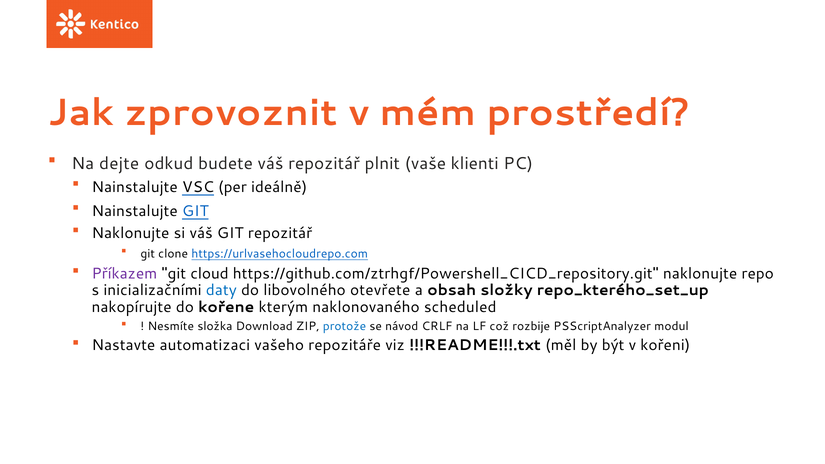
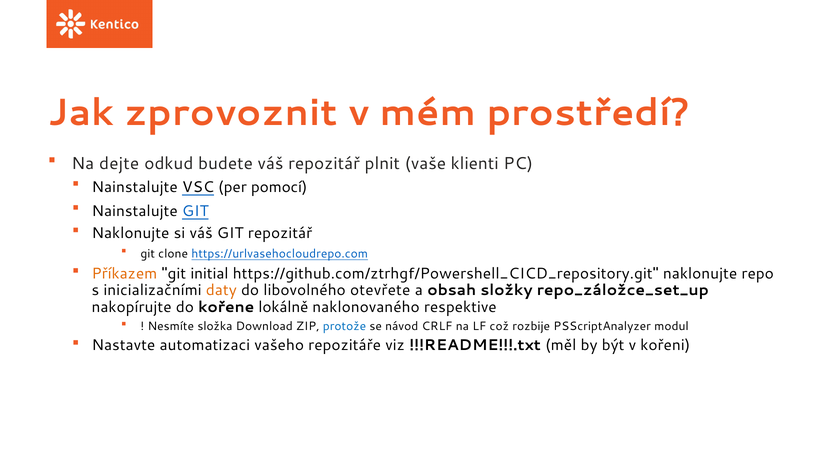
ideálně: ideálně -> pomocí
Příkazem colour: purple -> orange
cloud: cloud -> initial
daty colour: blue -> orange
repo_kterého_set_up: repo_kterého_set_up -> repo_záložce_set_up
kterým: kterým -> lokálně
scheduled: scheduled -> respektive
